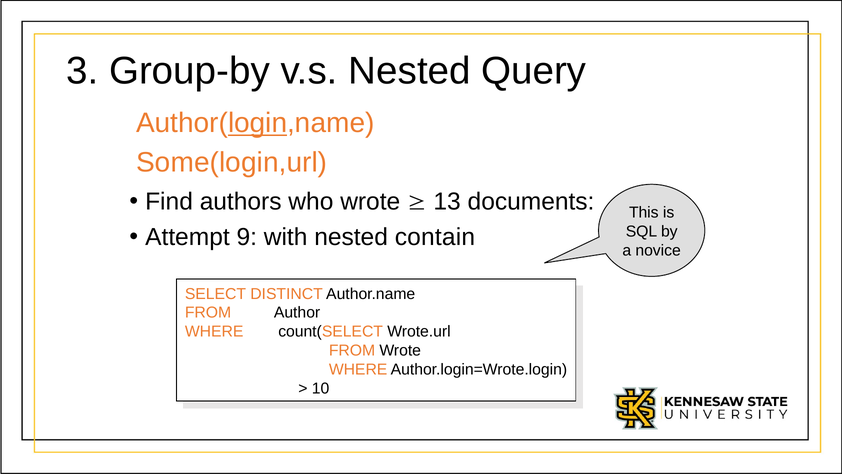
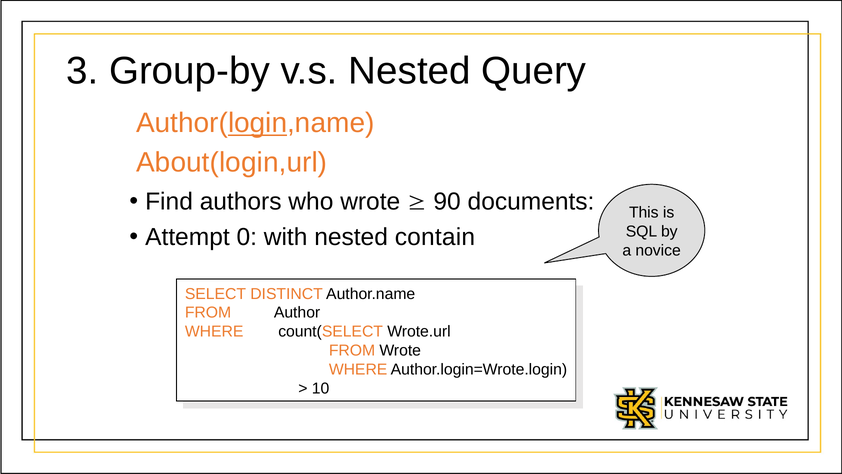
Some(login,url: Some(login,url -> About(login,url
13: 13 -> 90
9: 9 -> 0
